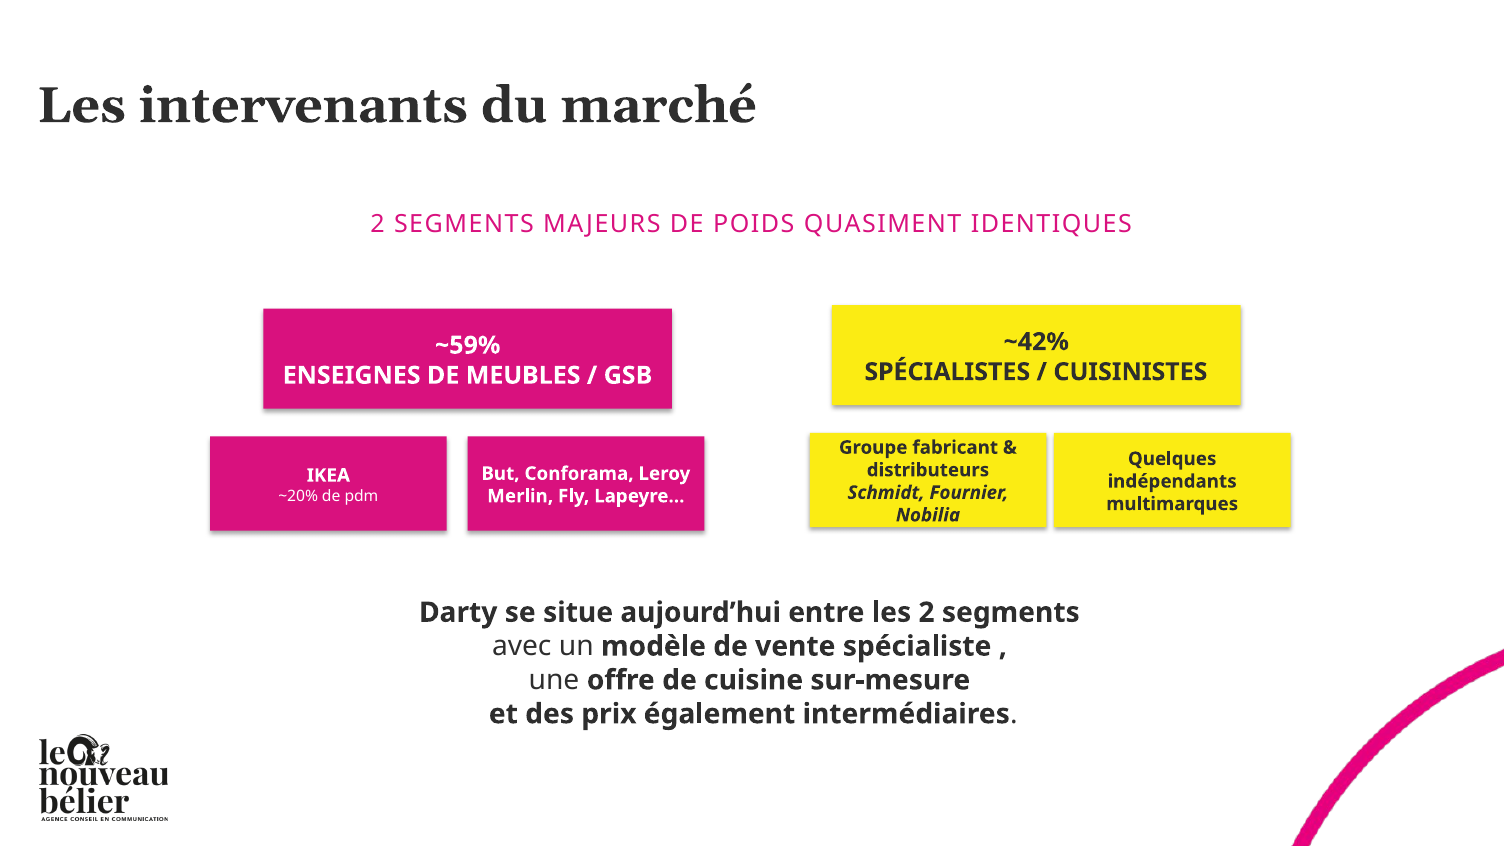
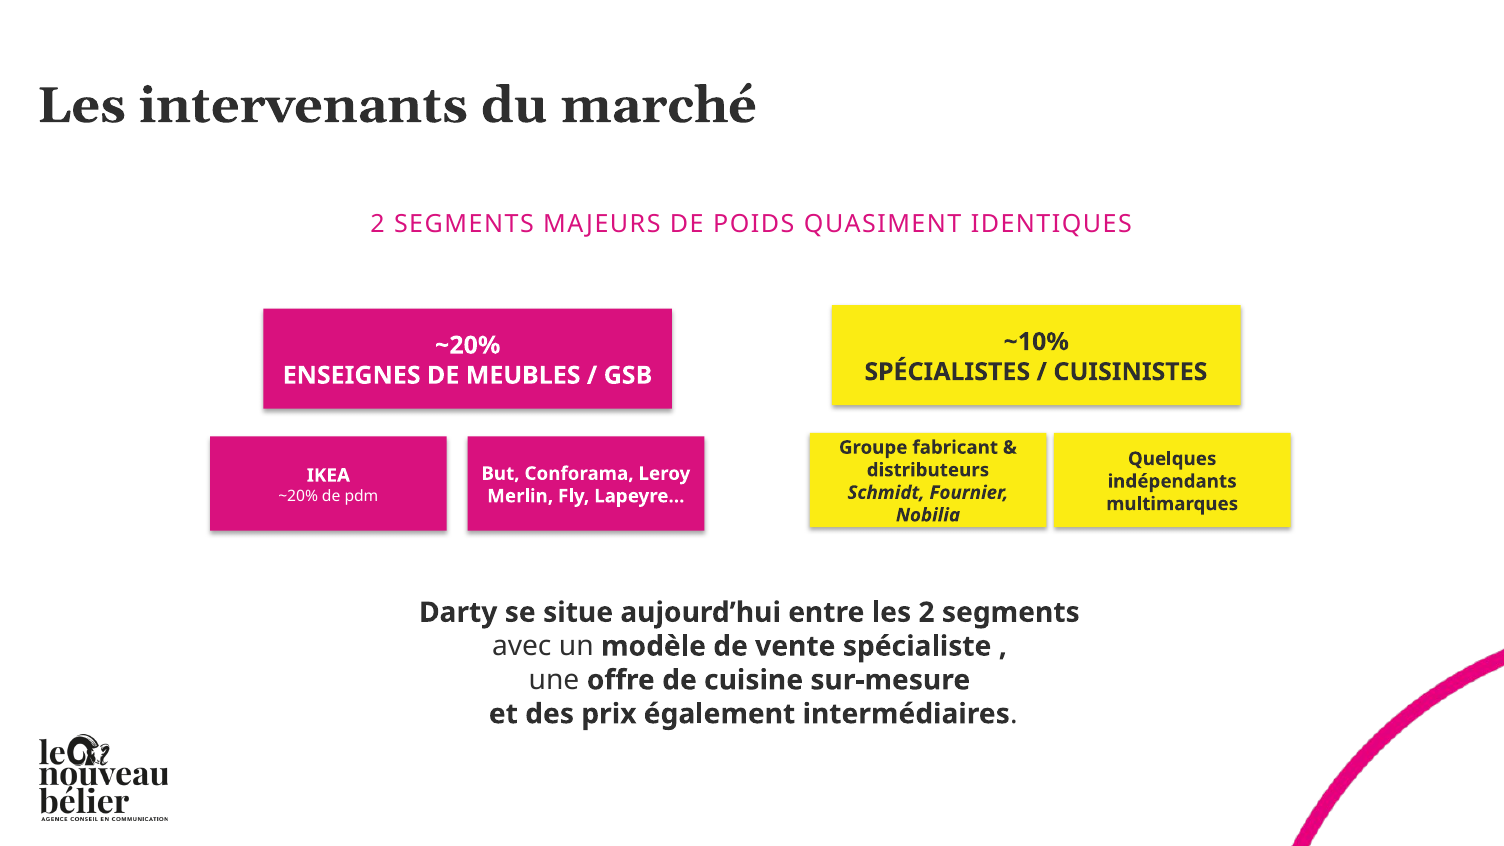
~42%: ~42% -> ~10%
~59% at (468, 345): ~59% -> ~20%
